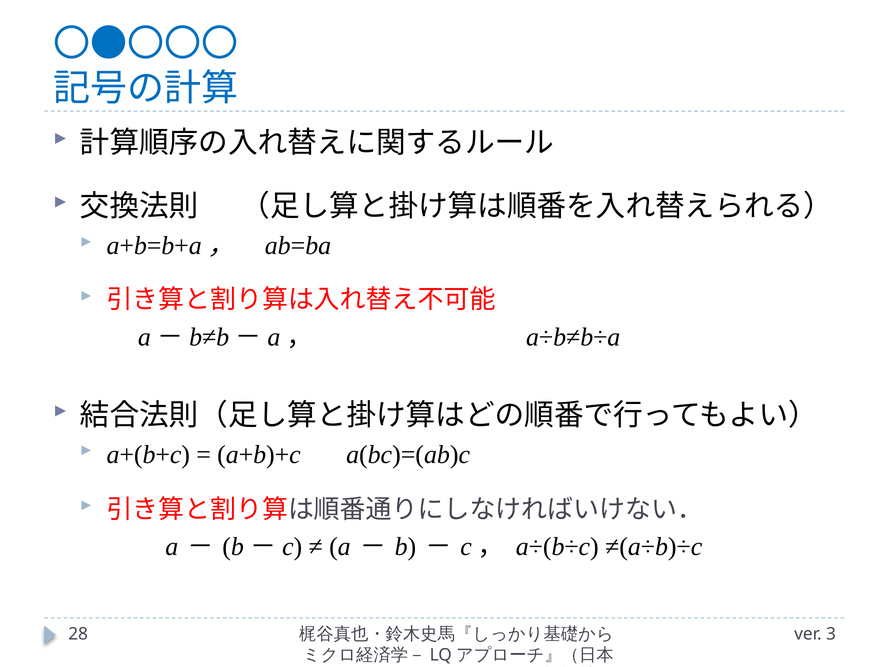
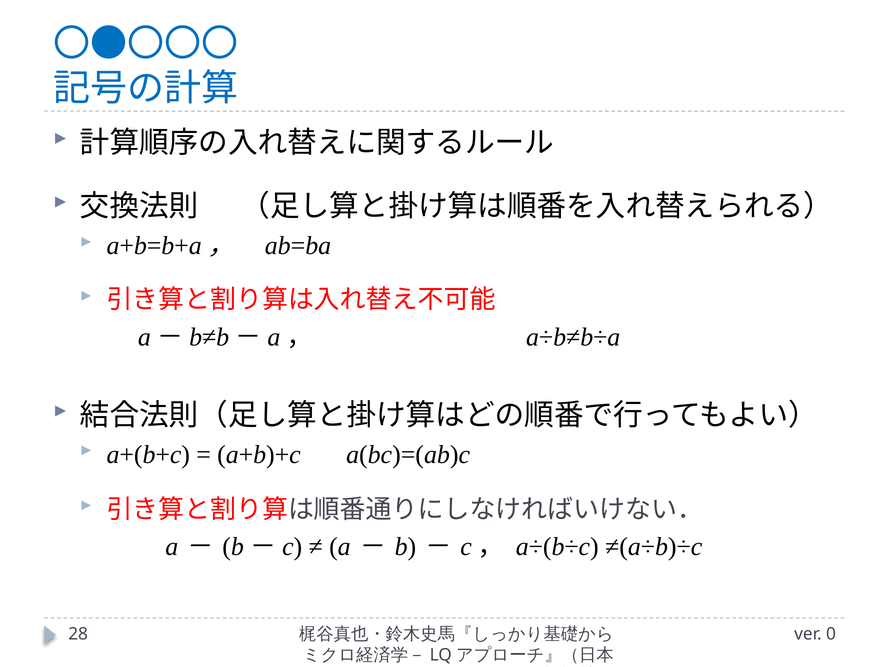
3: 3 -> 0
